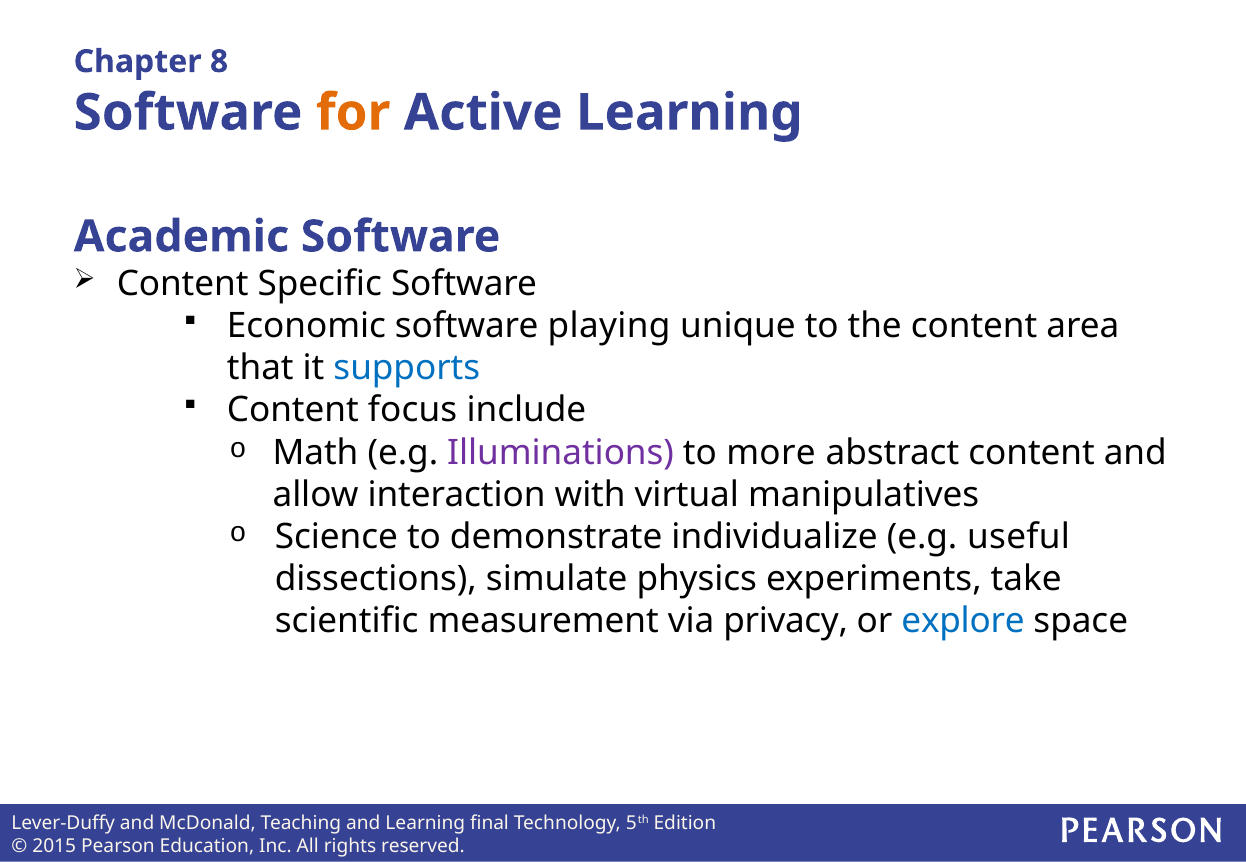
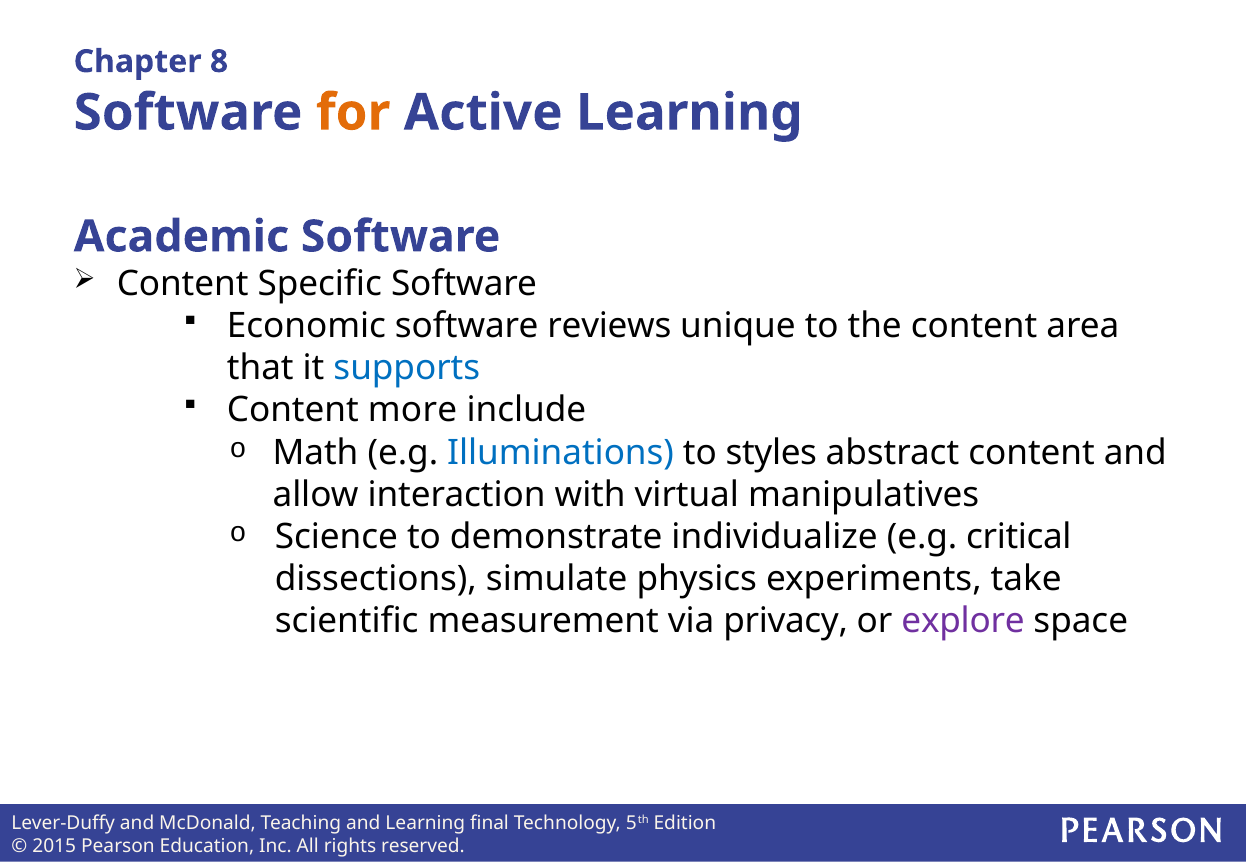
playing: playing -> reviews
focus: focus -> more
Illuminations colour: purple -> blue
more: more -> styles
useful: useful -> critical
explore colour: blue -> purple
